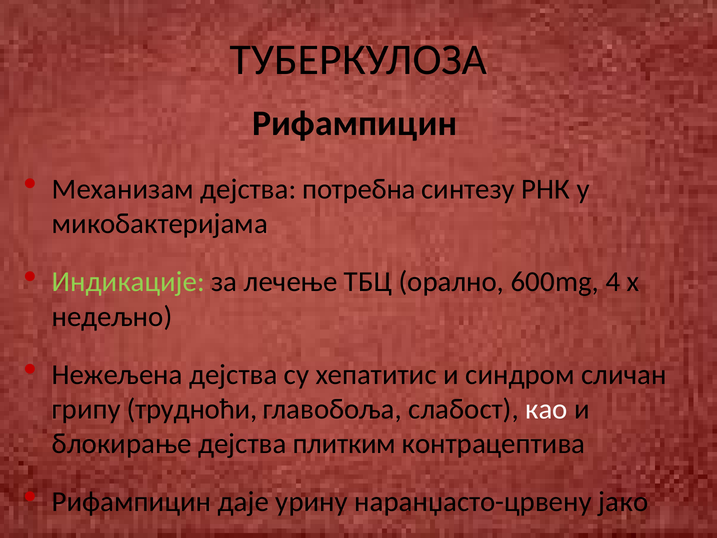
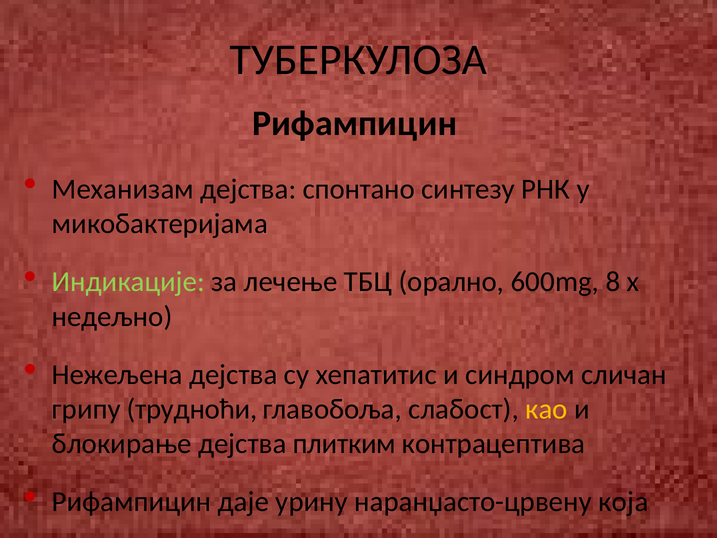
потребна: потребна -> спонтано
4: 4 -> 8
као colour: white -> yellow
јако: јако -> која
